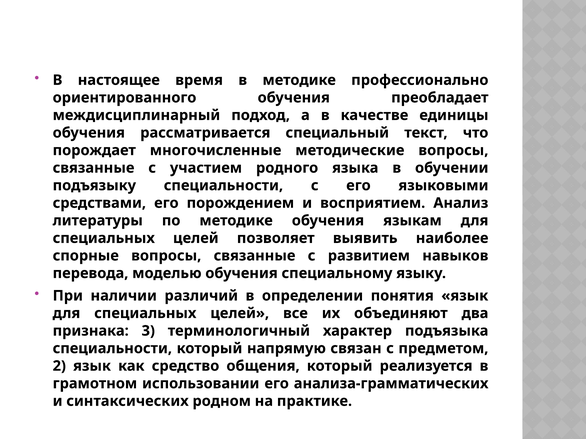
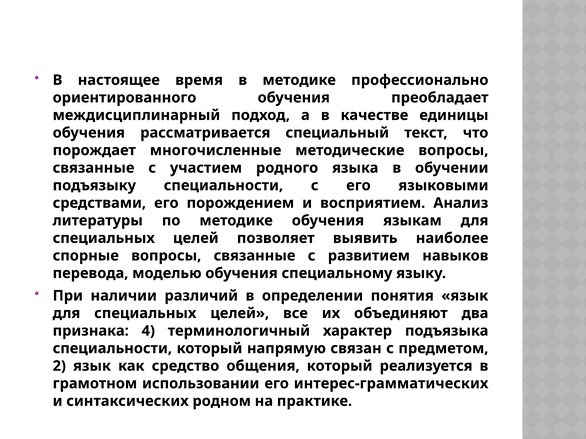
3: 3 -> 4
анализа-грамматических: анализа-грамматических -> интерес-грамматических
